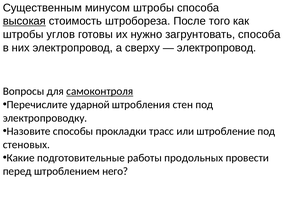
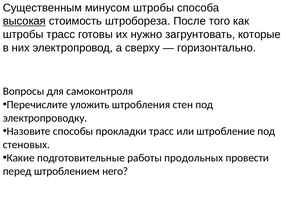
штробы углов: углов -> трасс
загрунтовать способа: способа -> которые
электропровод at (217, 48): электропровод -> горизонтально
самоконтроля underline: present -> none
ударной: ударной -> уложить
